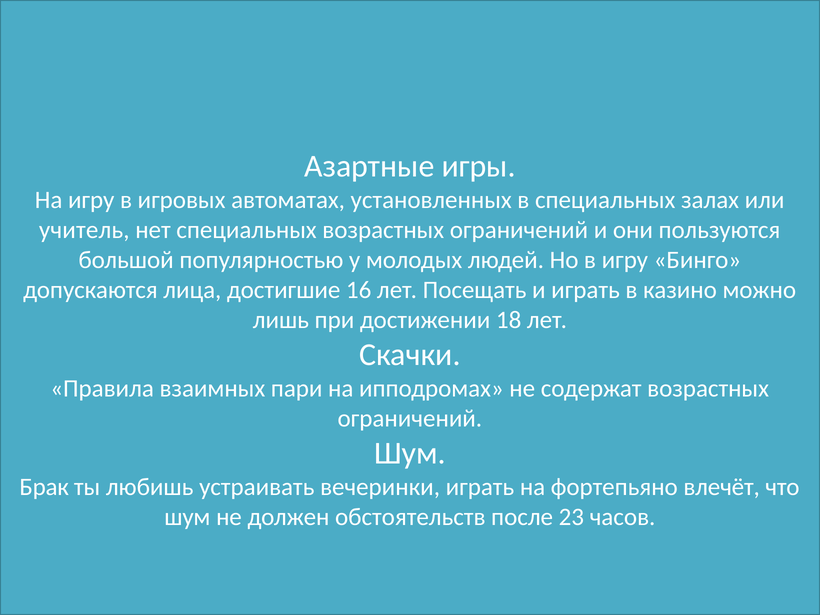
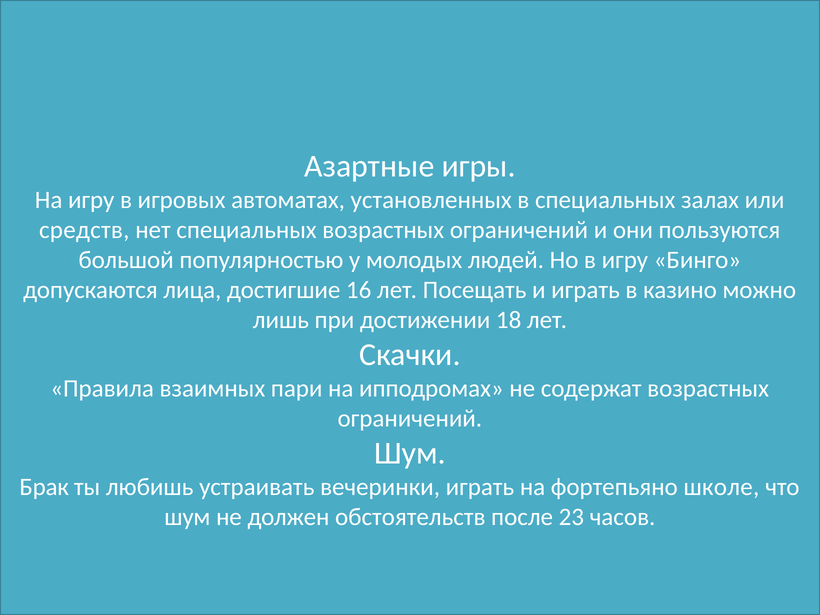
учитель: учитель -> средств
влечёт: влечёт -> школе
